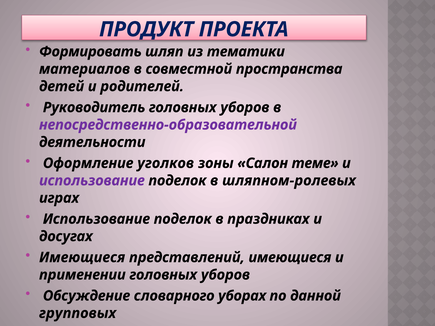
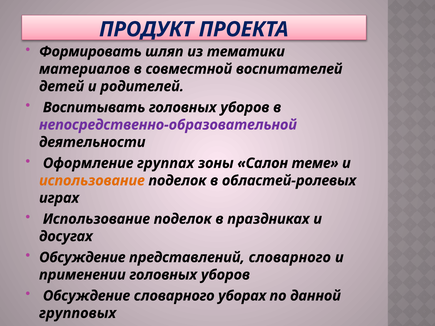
пространства: пространства -> воспитателей
Руководитель: Руководитель -> Воспитывать
уголков: уголков -> группах
использование at (92, 181) colour: purple -> orange
шляпном-ролевых: шляпном-ролевых -> областей-ролевых
Имеющиеся at (82, 258): Имеющиеся -> Обсуждение
представлений имеющиеся: имеющиеся -> словарного
